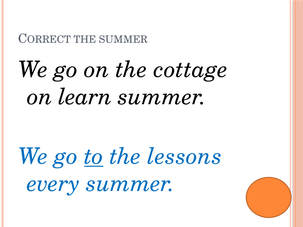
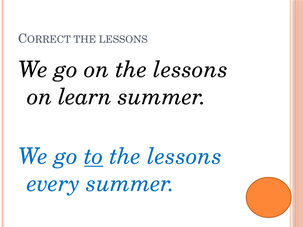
SUMMER at (123, 40): SUMMER -> LESSONS
on the cottage: cottage -> lessons
